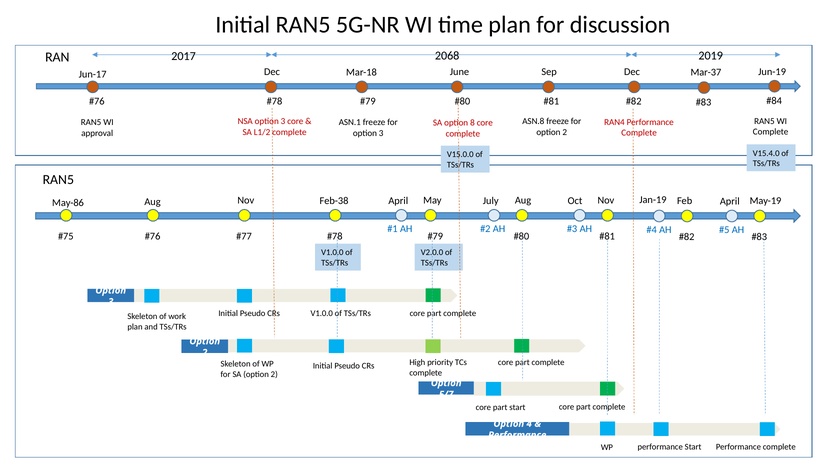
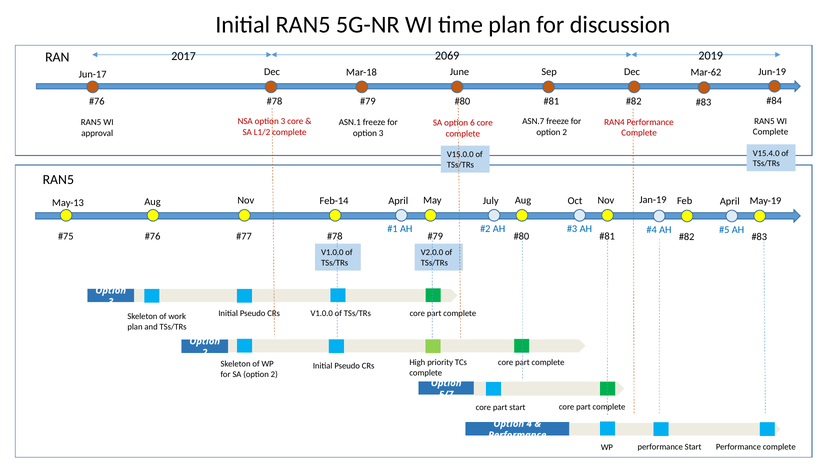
2068: 2068 -> 2069
Mar-37: Mar-37 -> Mar-62
ASN.8: ASN.8 -> ASN.7
8: 8 -> 6
May-86: May-86 -> May-13
Feb-38: Feb-38 -> Feb-14
